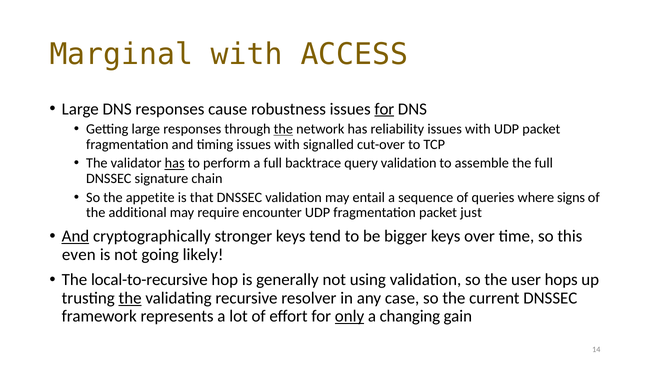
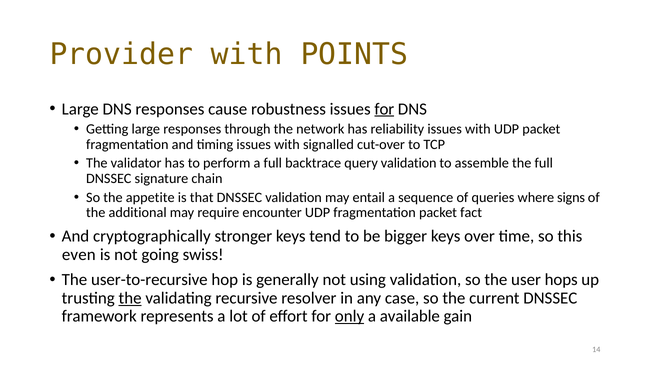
Marginal: Marginal -> Provider
ACCESS: ACCESS -> POINTS
the at (283, 129) underline: present -> none
has at (175, 163) underline: present -> none
just: just -> fact
And at (76, 236) underline: present -> none
likely: likely -> swiss
local-to-recursive: local-to-recursive -> user-to-recursive
changing: changing -> available
